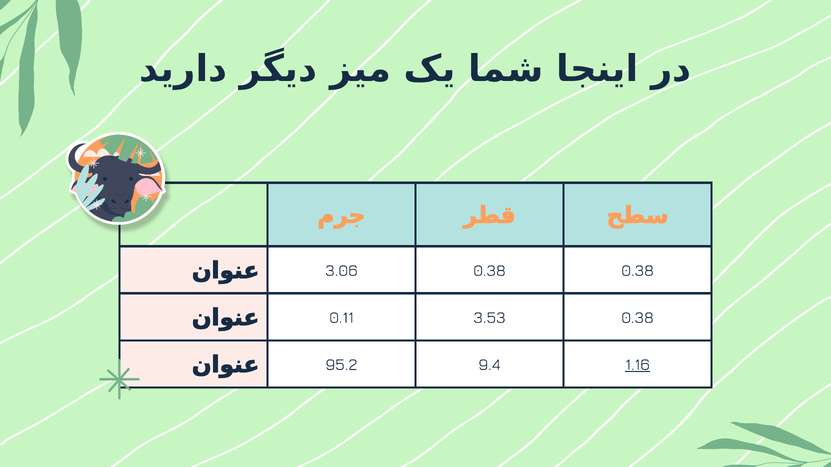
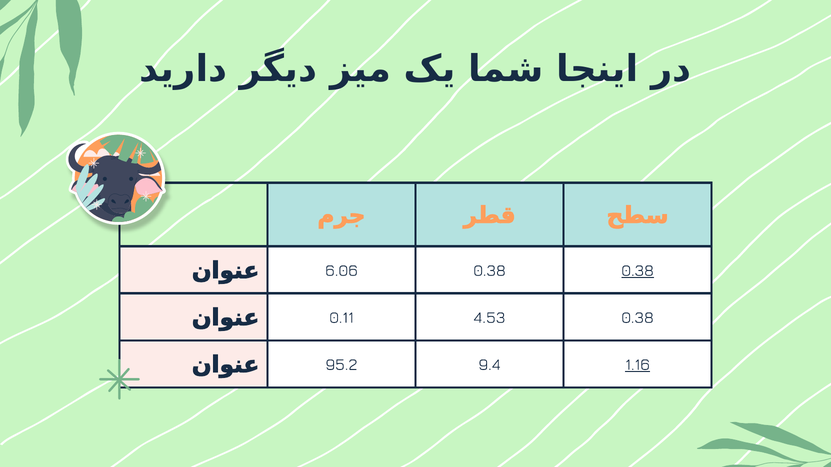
3.06: 3.06 -> 6.06
0.38 at (638, 271) underline: none -> present
3.53: 3.53 -> 4.53
